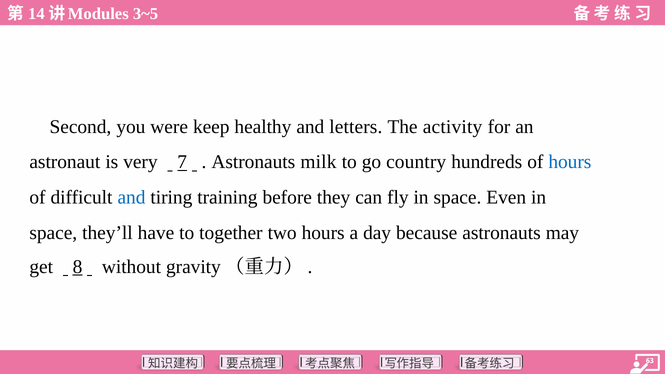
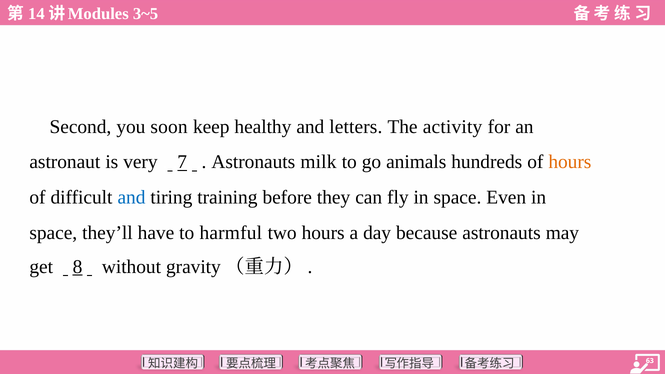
were: were -> soon
country: country -> animals
hours at (570, 162) colour: blue -> orange
together: together -> harmful
